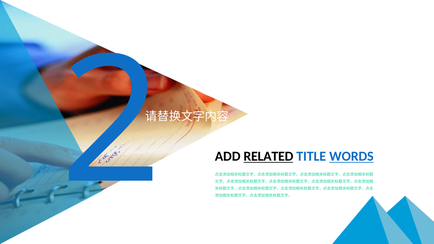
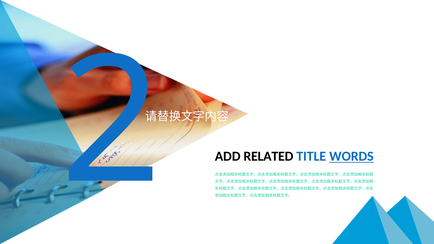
RELATED underline: present -> none
